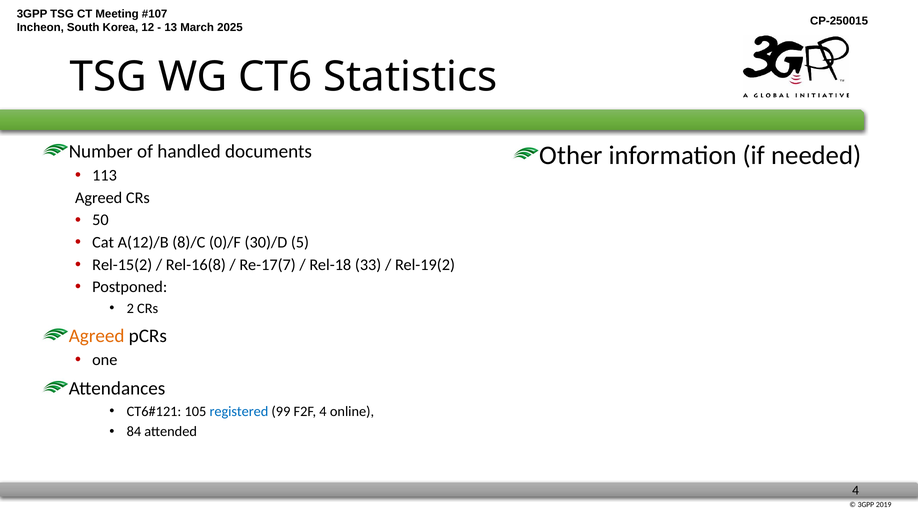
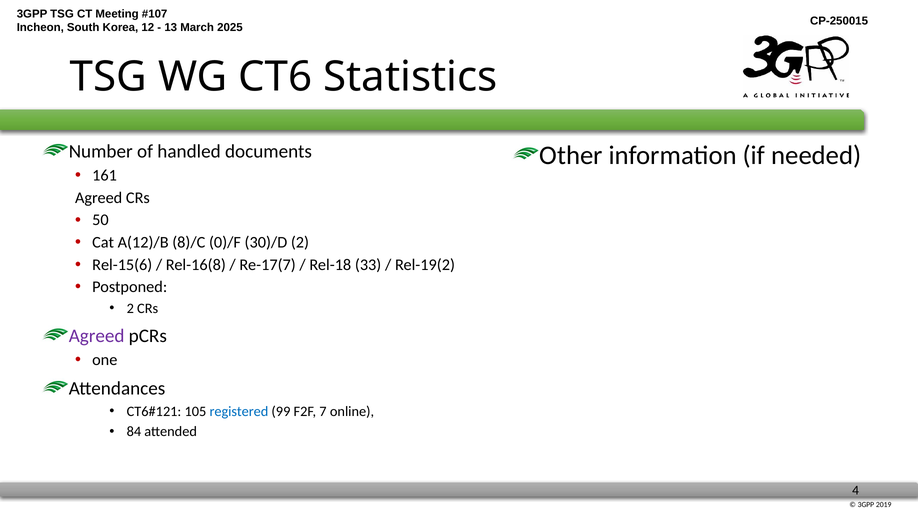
113: 113 -> 161
30)/D 5: 5 -> 2
Rel-15(2: Rel-15(2 -> Rel-15(6
Agreed at (97, 336) colour: orange -> purple
F2F 4: 4 -> 7
